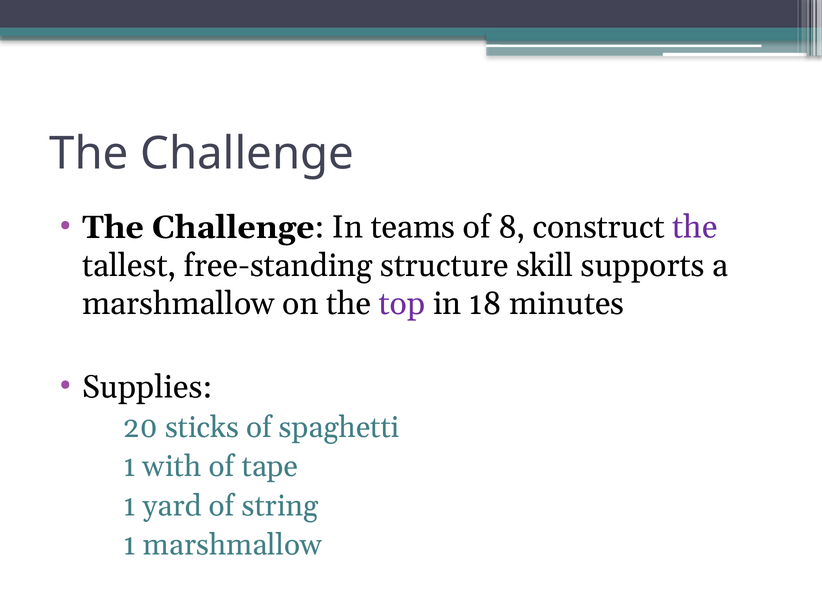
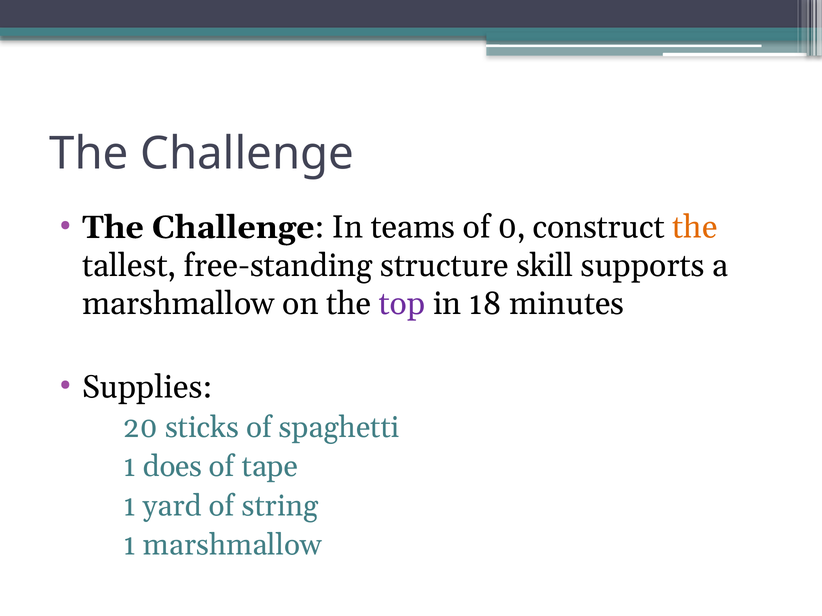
8: 8 -> 0
the at (695, 228) colour: purple -> orange
with: with -> does
